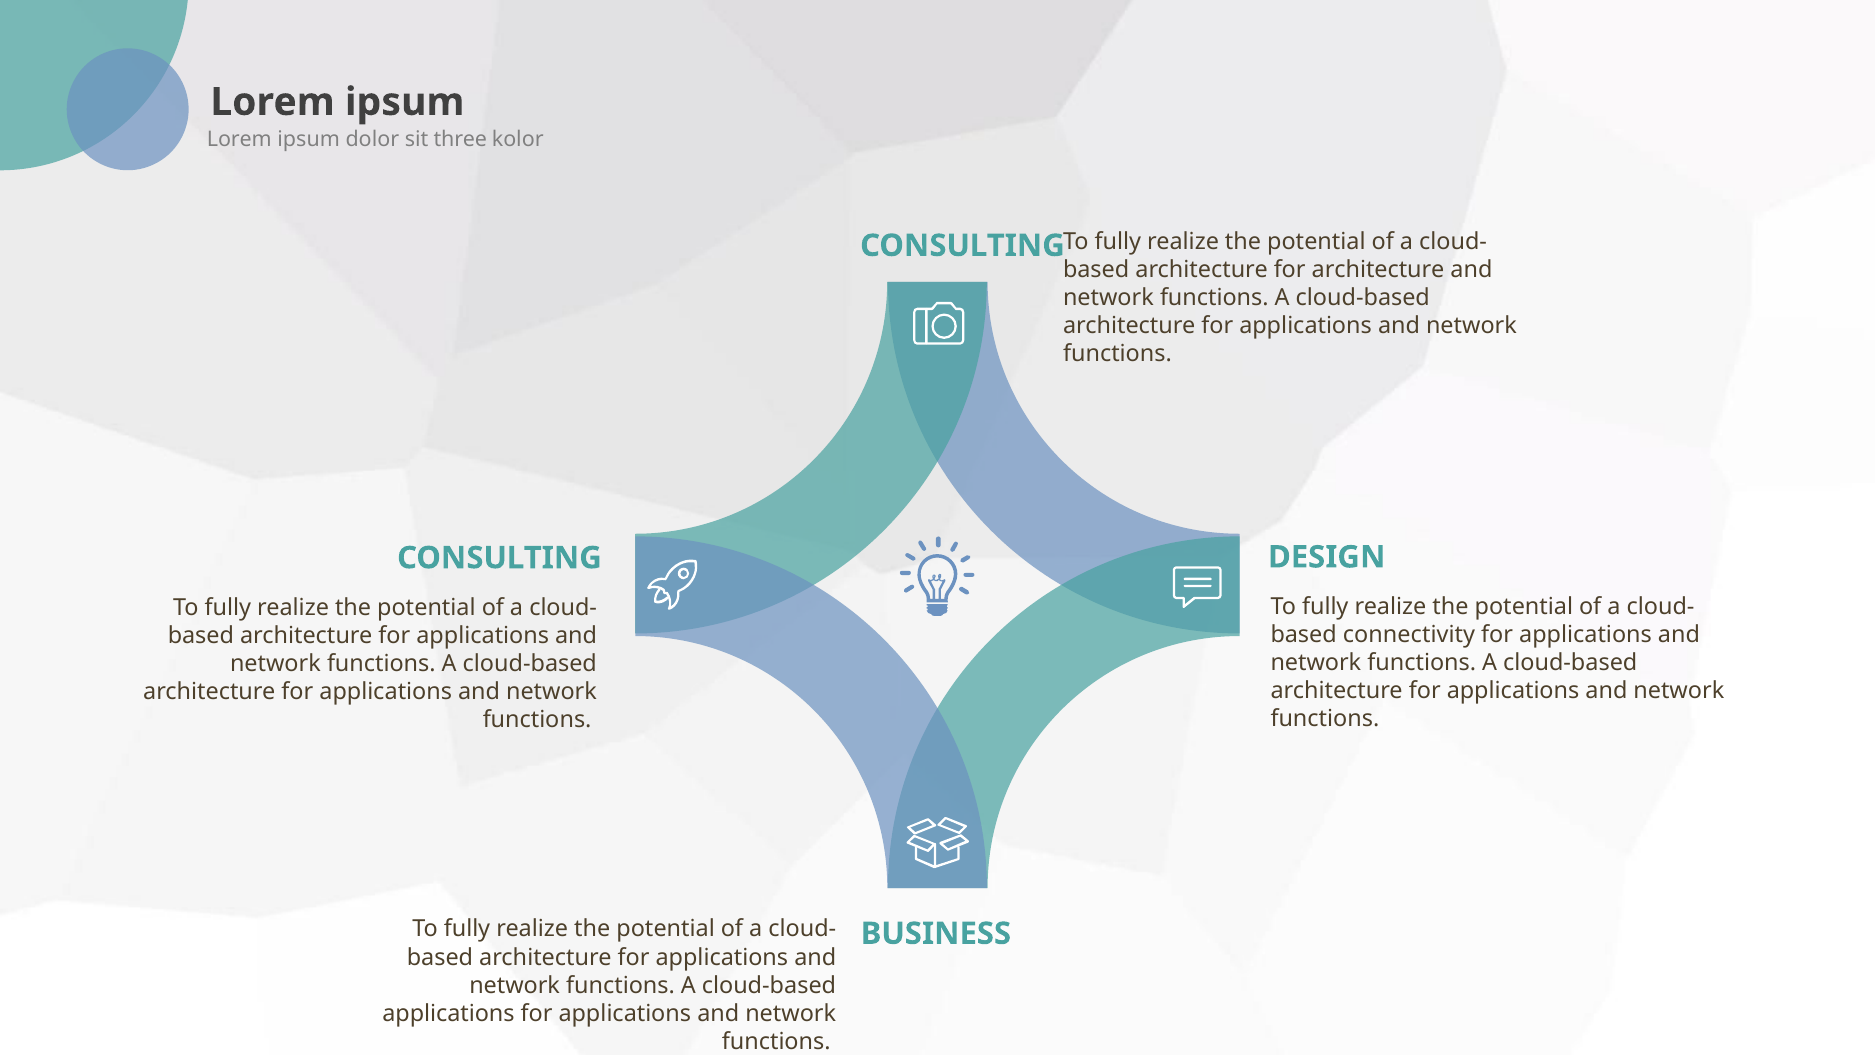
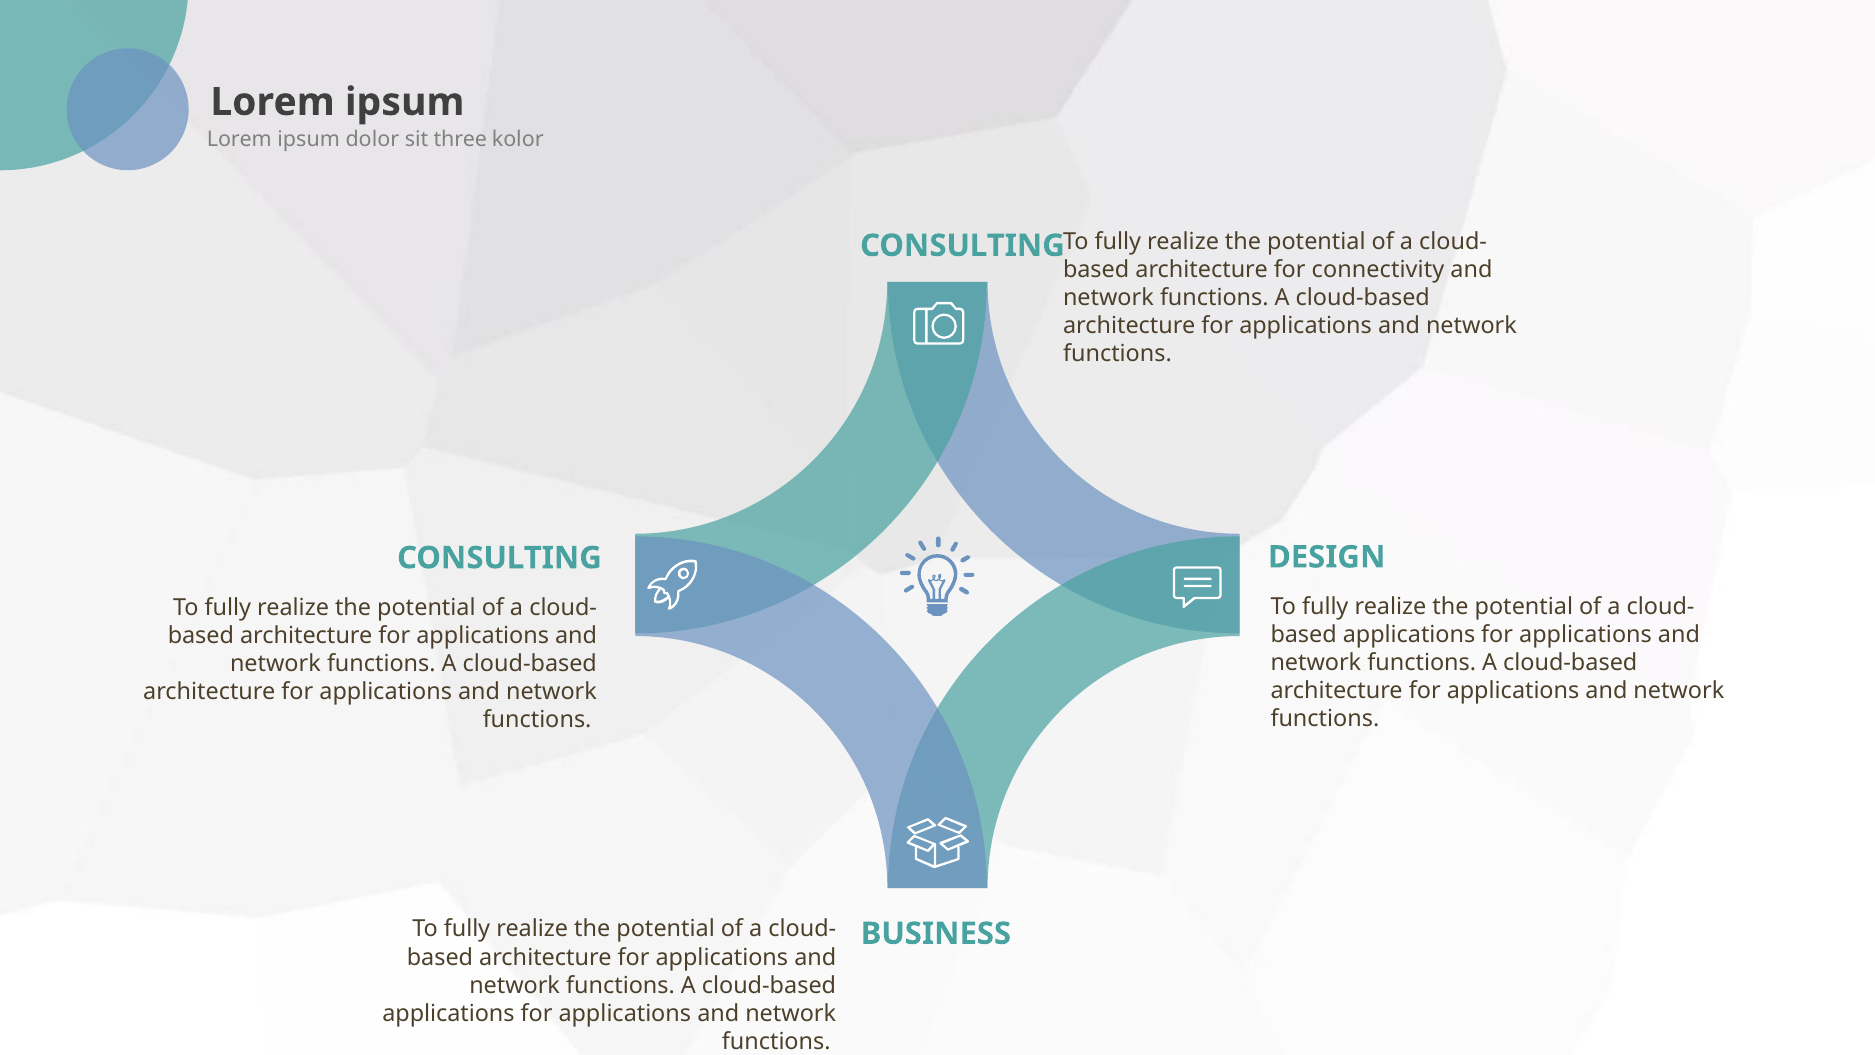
for architecture: architecture -> connectivity
connectivity at (1409, 634): connectivity -> applications
